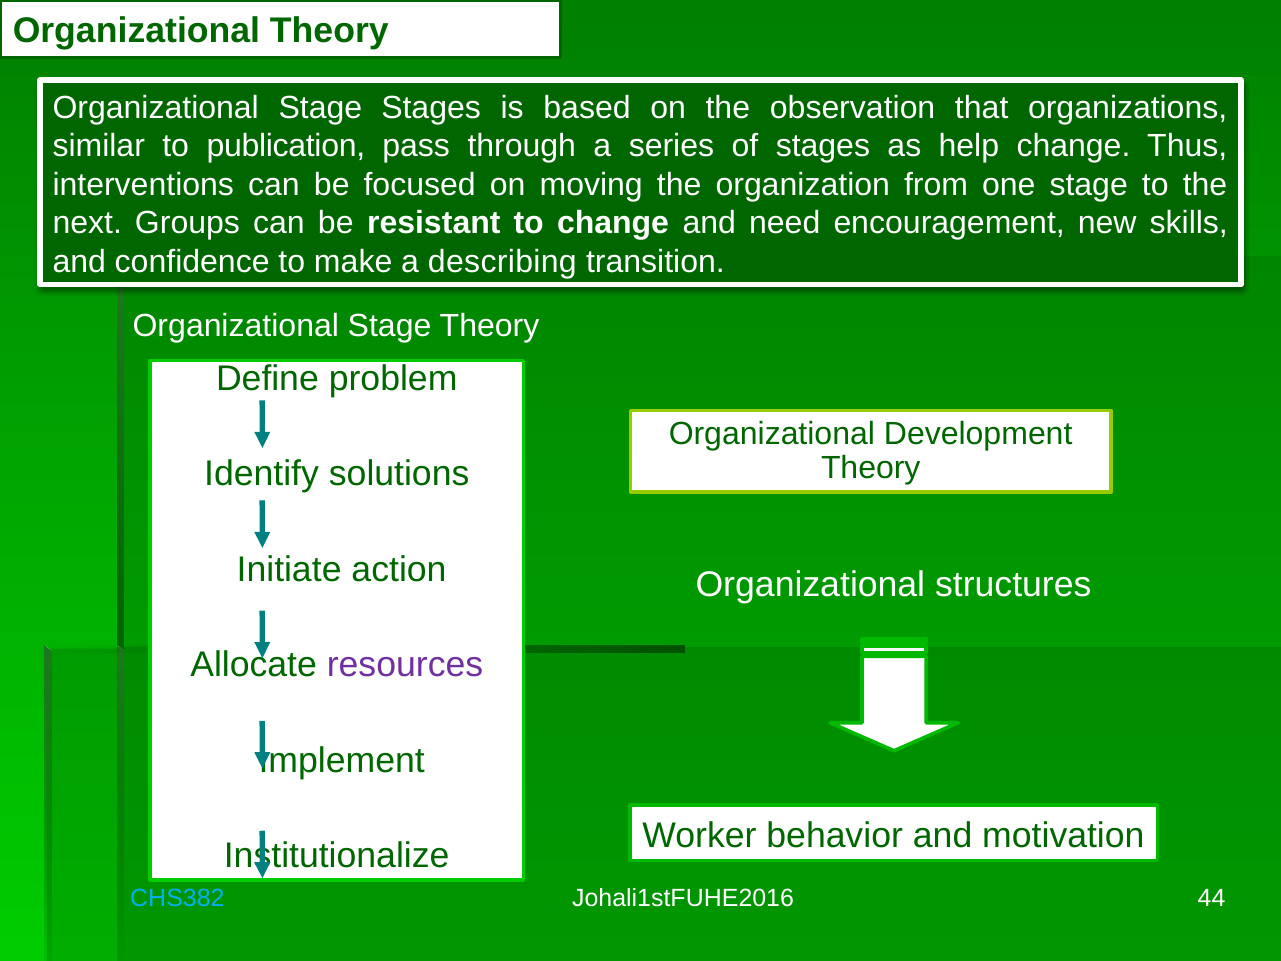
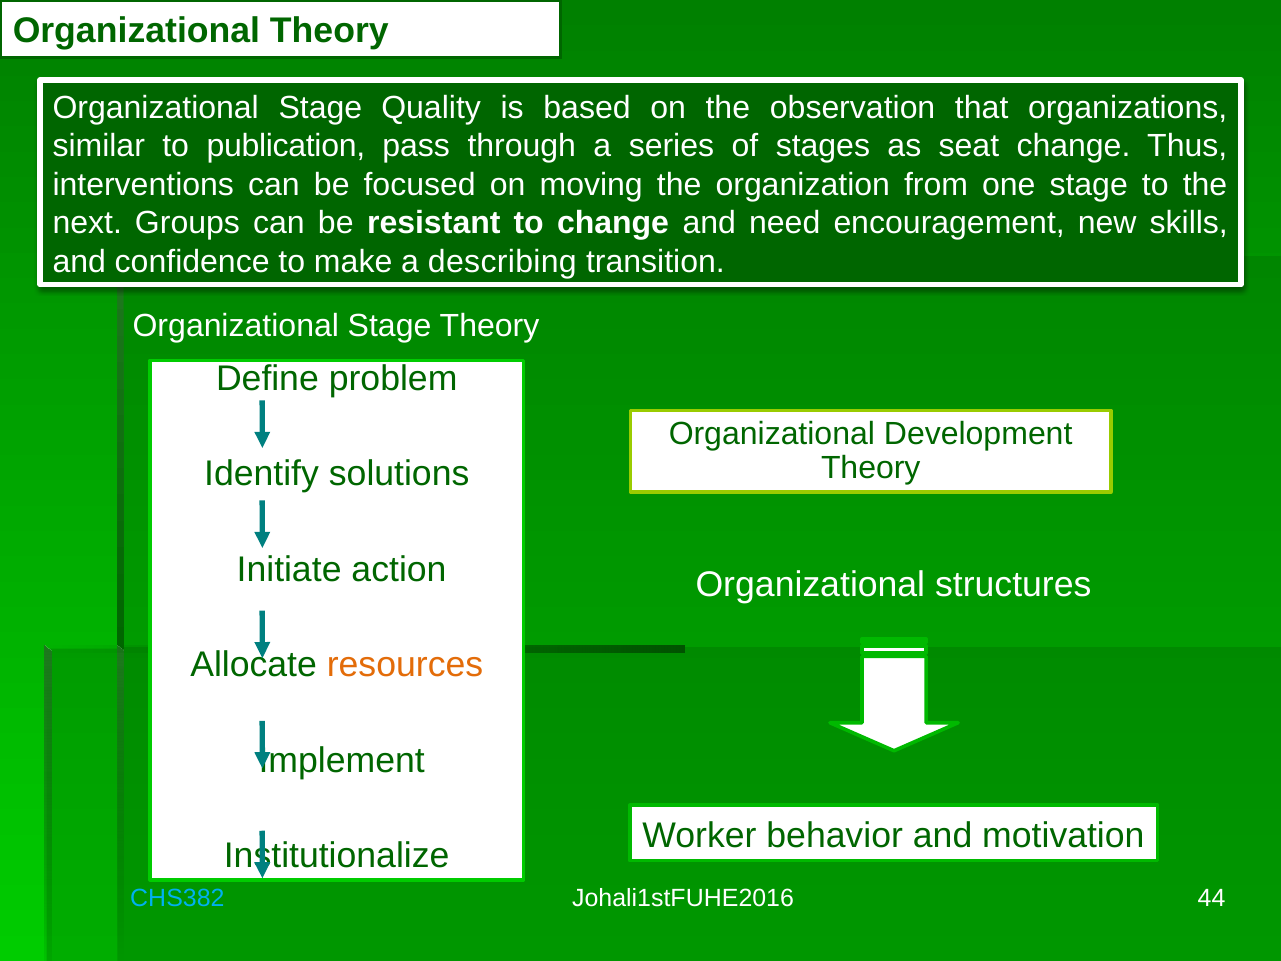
Stage Stages: Stages -> Quality
help: help -> seat
resources colour: purple -> orange
